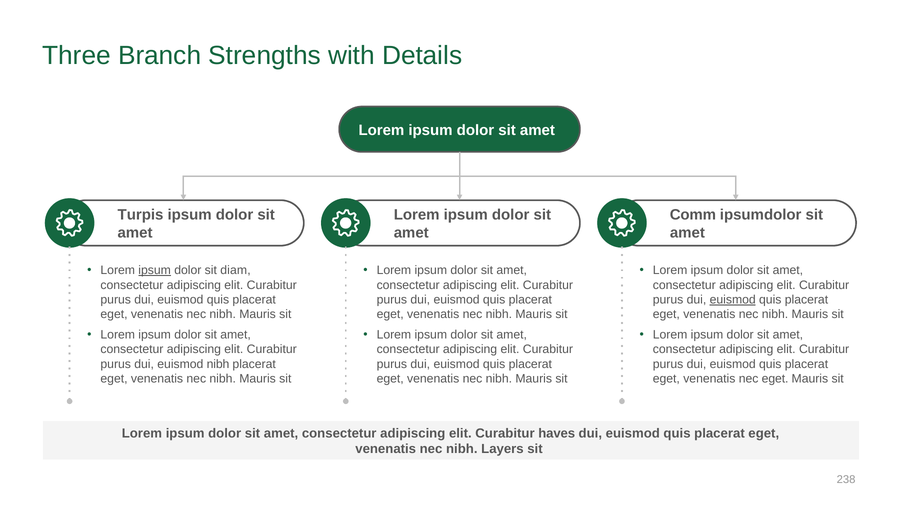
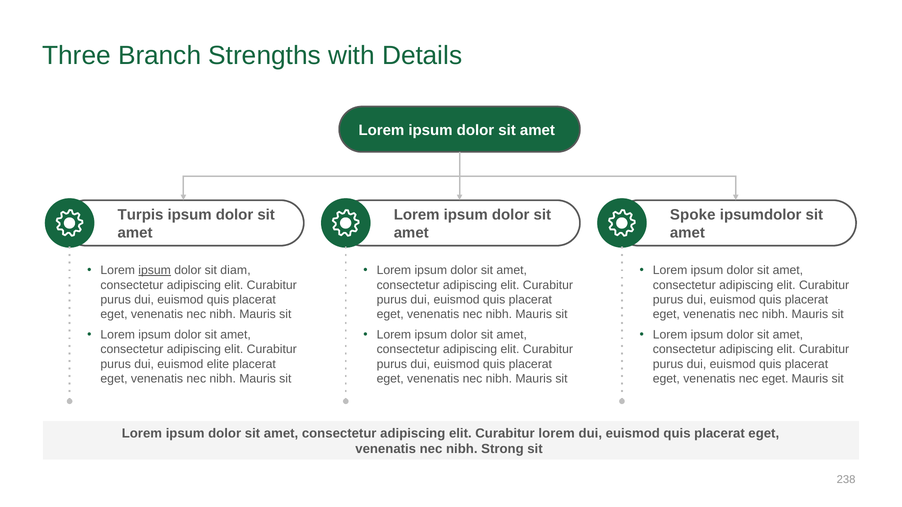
Comm: Comm -> Spoke
euismod at (733, 300) underline: present -> none
euismod nibh: nibh -> elite
Curabitur haves: haves -> lorem
Layers: Layers -> Strong
